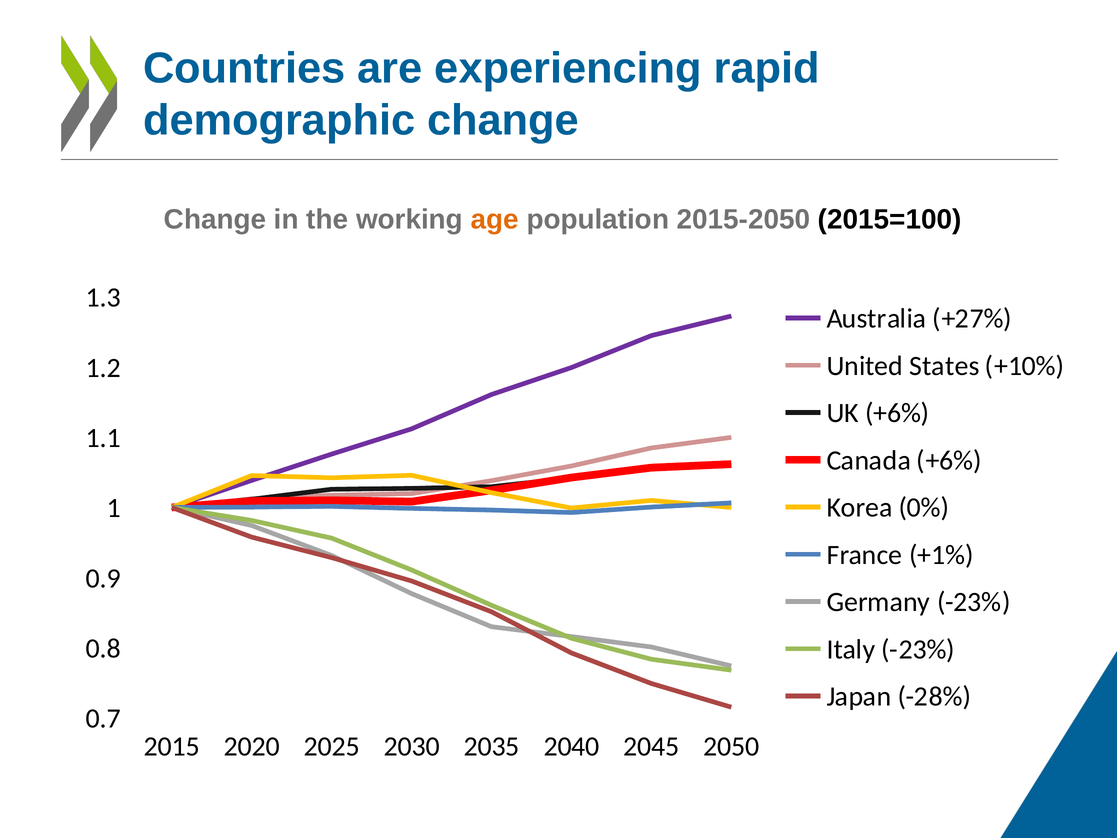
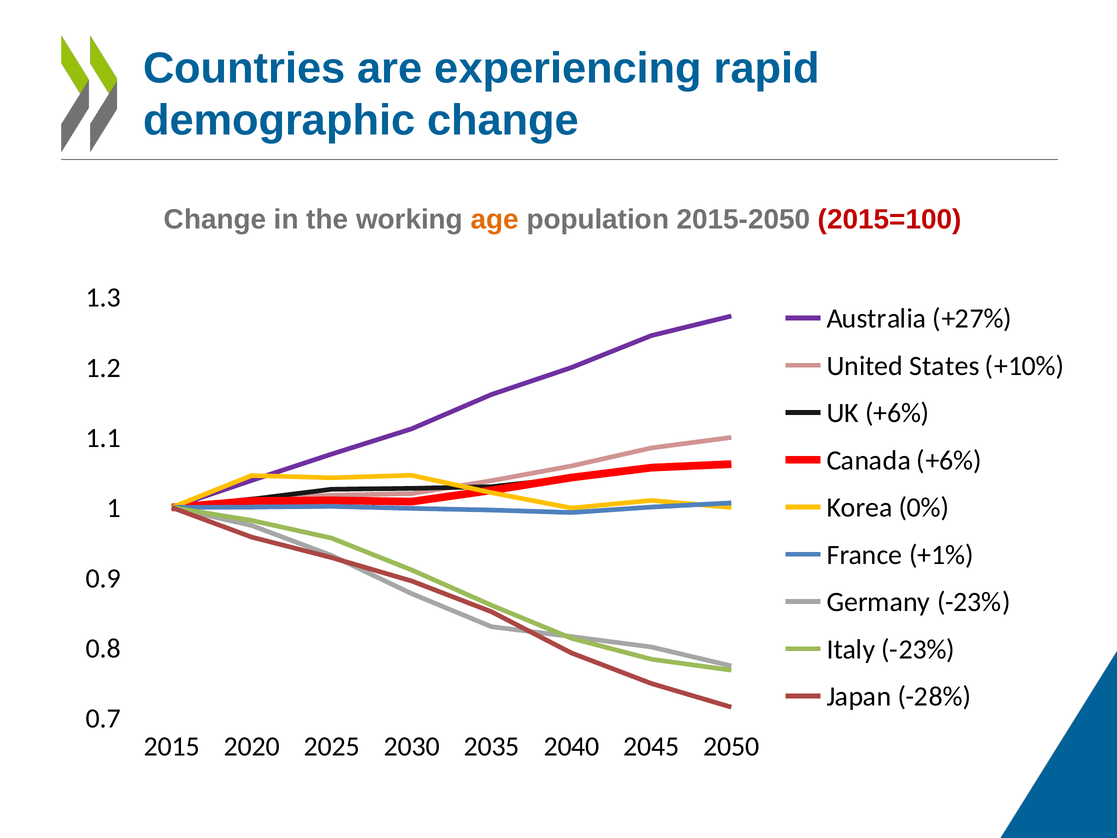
2015=100 colour: black -> red
